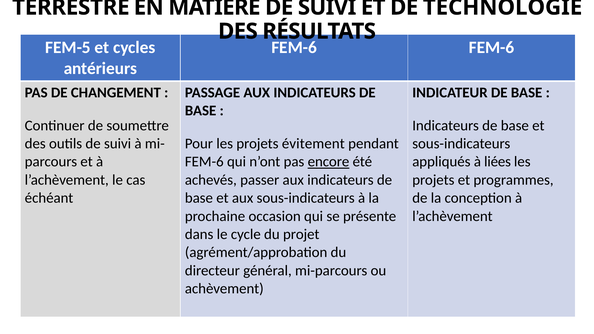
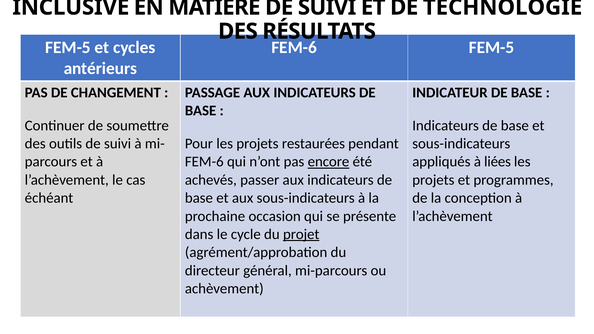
TERRESTRE: TERRESTRE -> INCLUSIVE
FEM-6 at (492, 47): FEM-6 -> FEM-5
évitement: évitement -> restaurées
projet underline: none -> present
